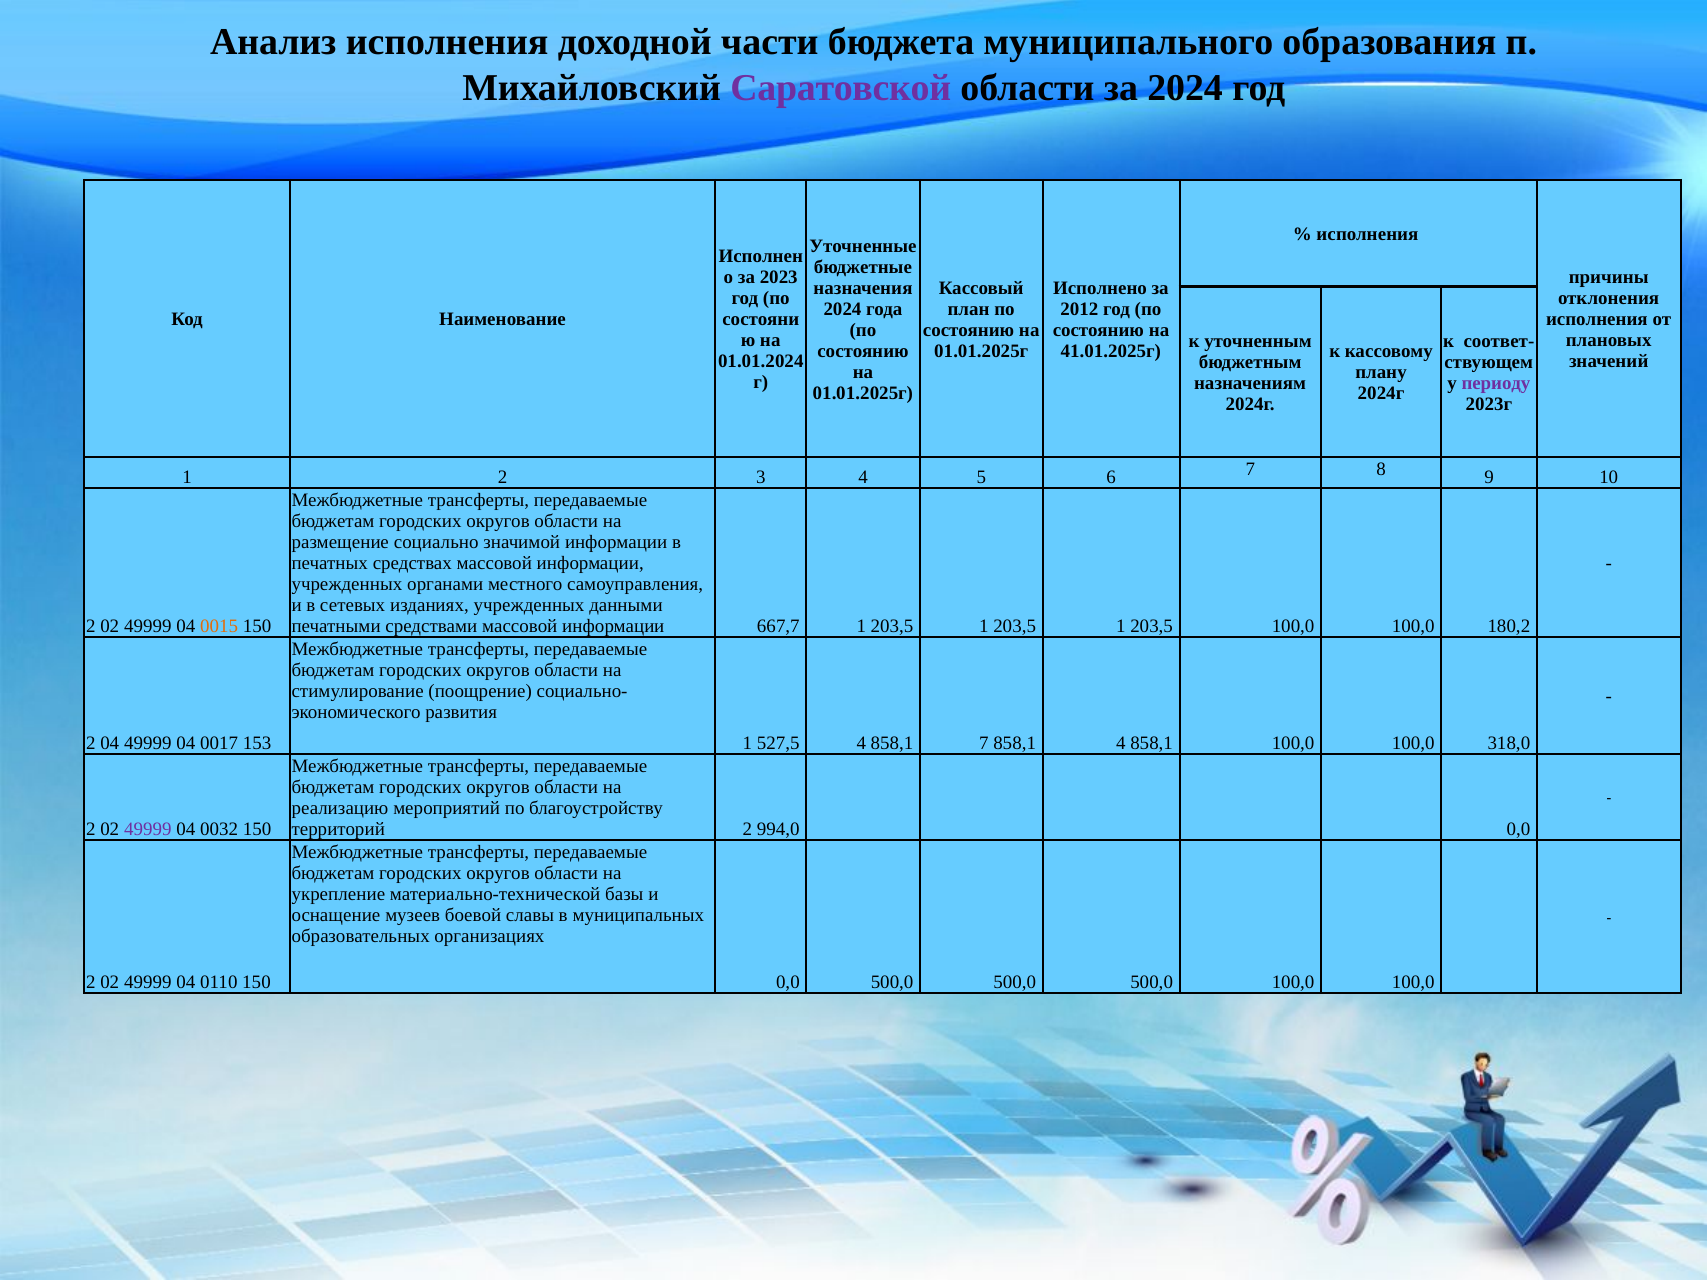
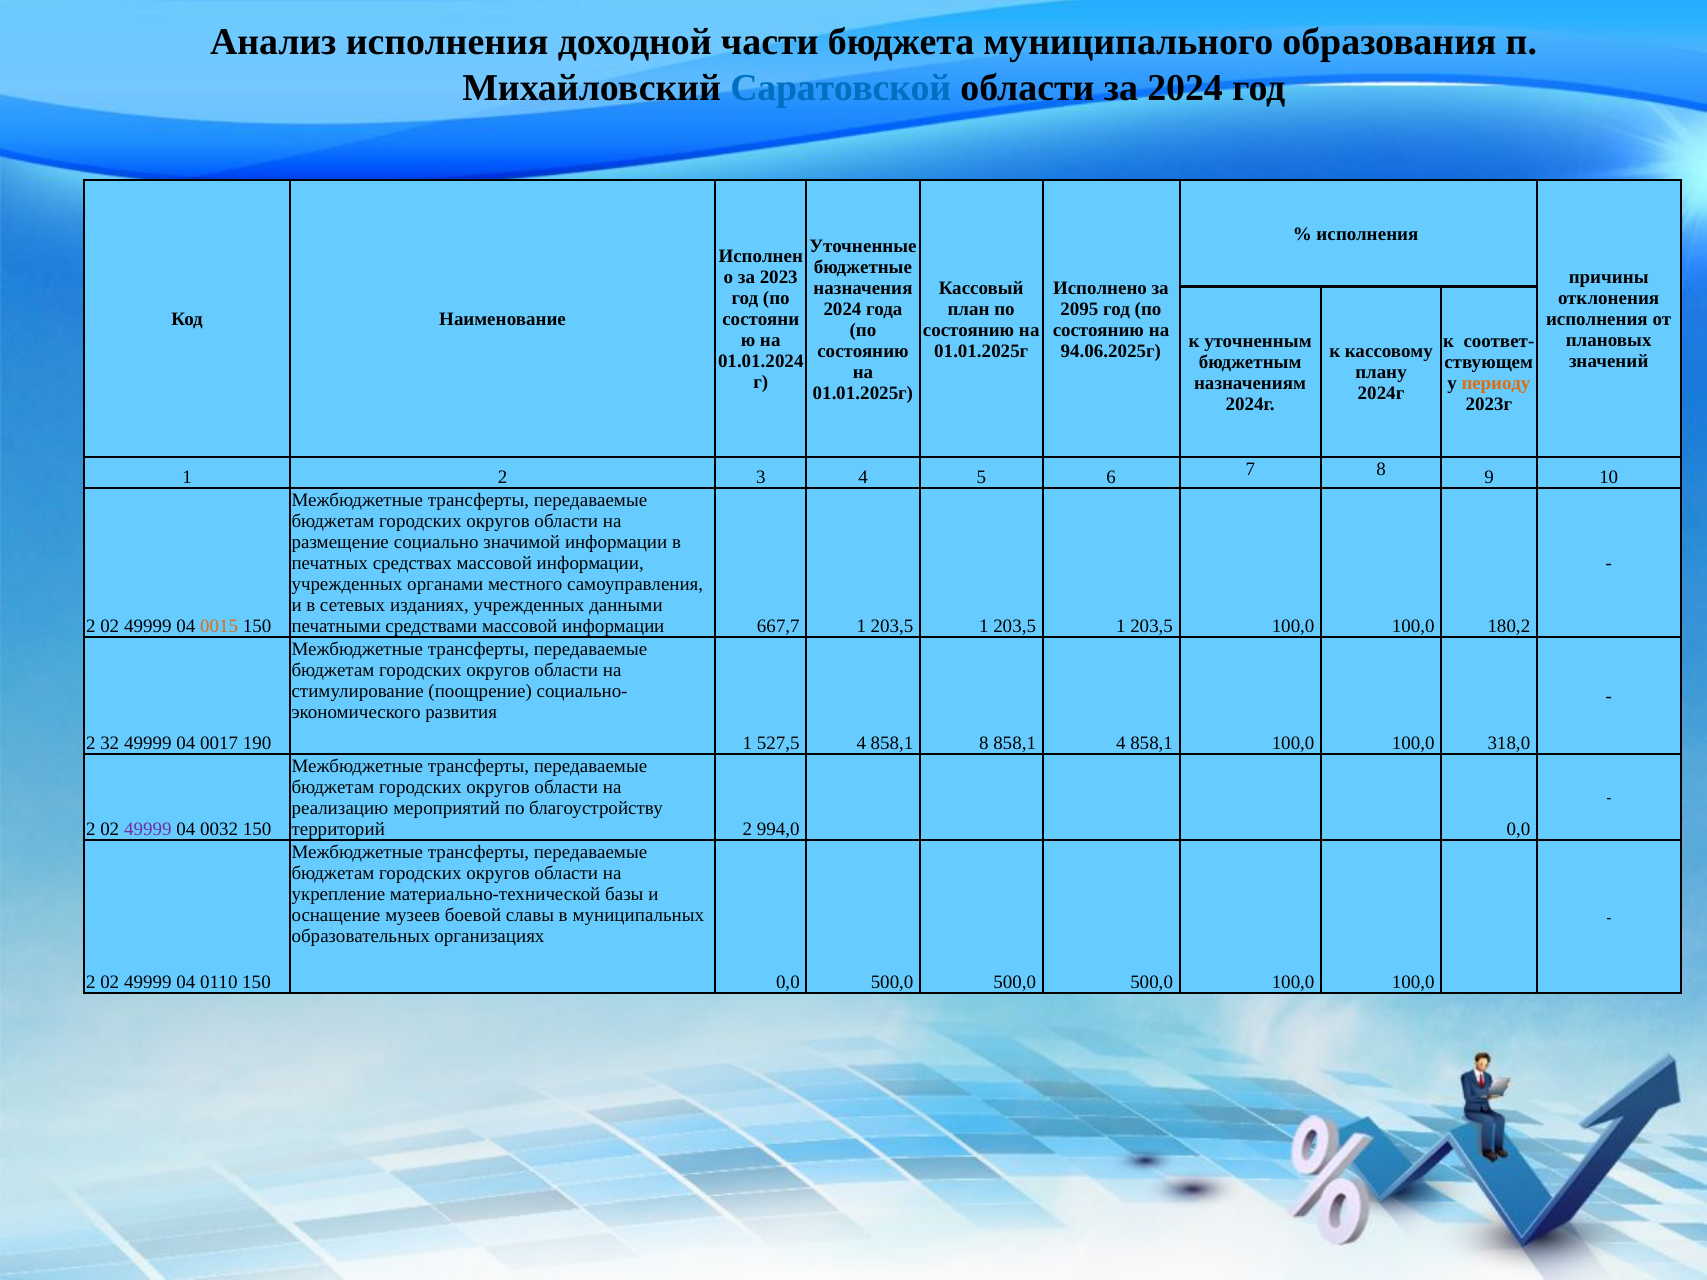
Саратовской colour: purple -> blue
2012: 2012 -> 2095
41.01.2025г: 41.01.2025г -> 94.06.2025г
периоду colour: purple -> orange
2 04: 04 -> 32
153: 153 -> 190
858,1 7: 7 -> 8
